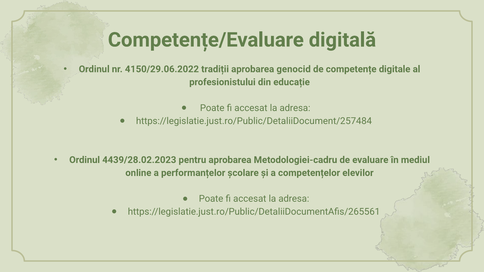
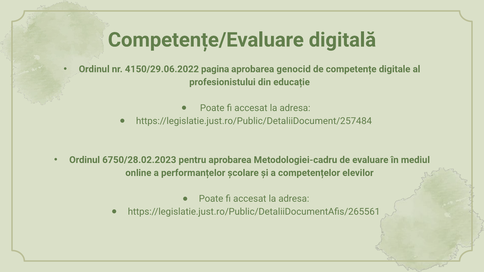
tradiții: tradiții -> pagina
4439/28.02.2023: 4439/28.02.2023 -> 6750/28.02.2023
